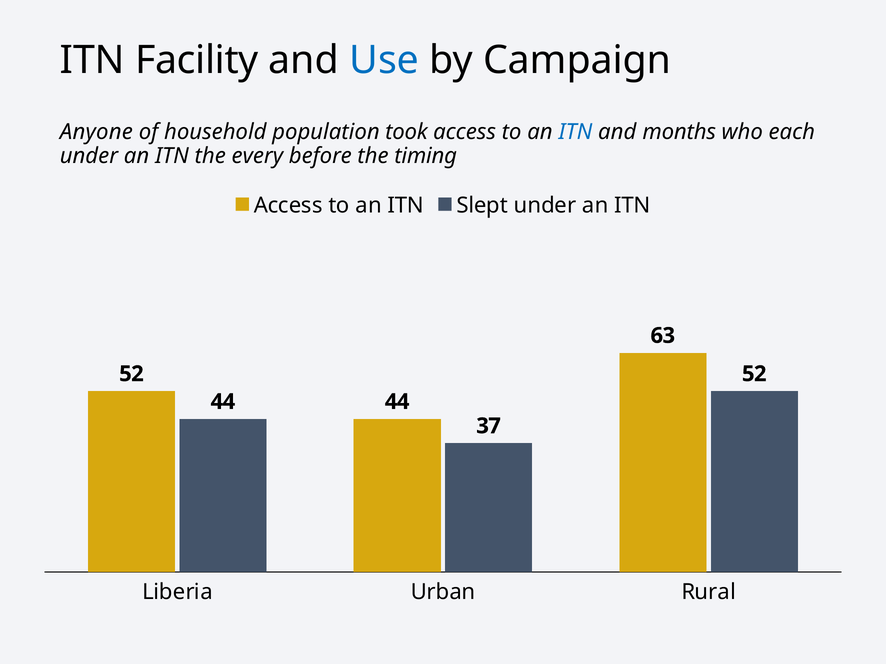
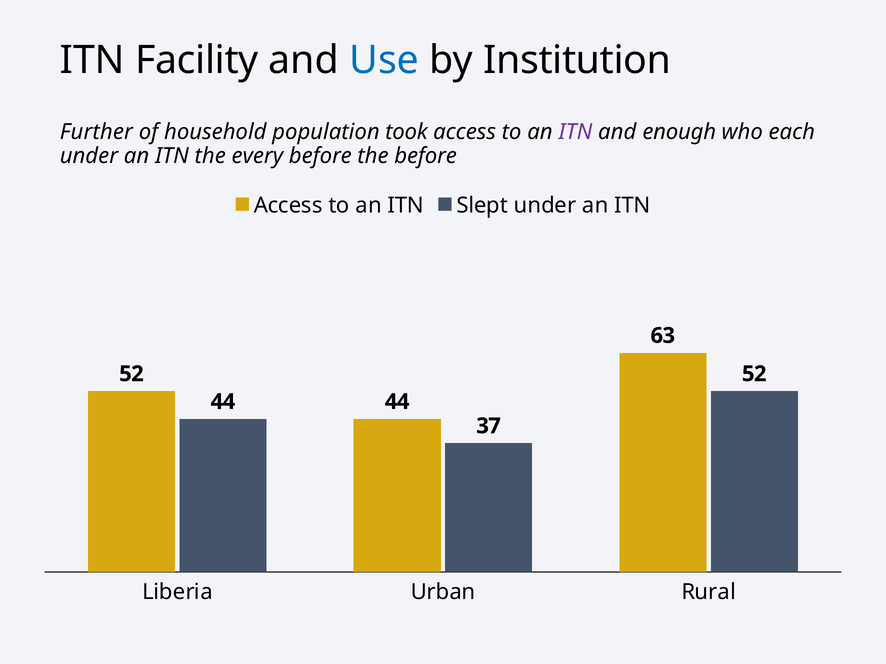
Campaign: Campaign -> Institution
Anyone: Anyone -> Further
ITN at (575, 132) colour: blue -> purple
months: months -> enough
the timing: timing -> before
